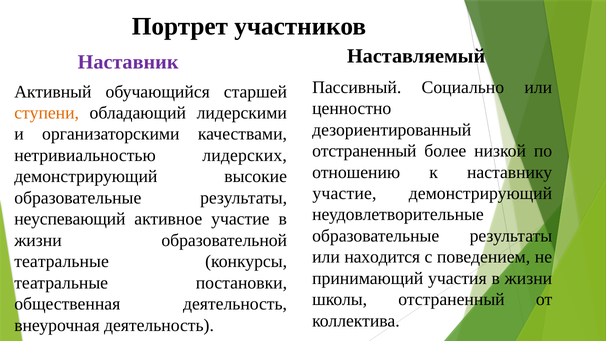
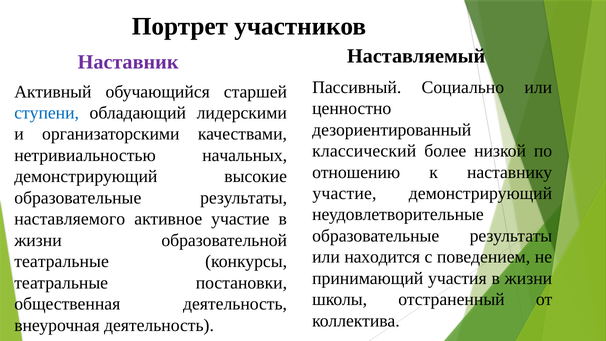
ступени colour: orange -> blue
отстраненный at (364, 151): отстраненный -> классический
лидерских: лидерских -> начальных
неуспевающий: неуспевающий -> наставляемого
